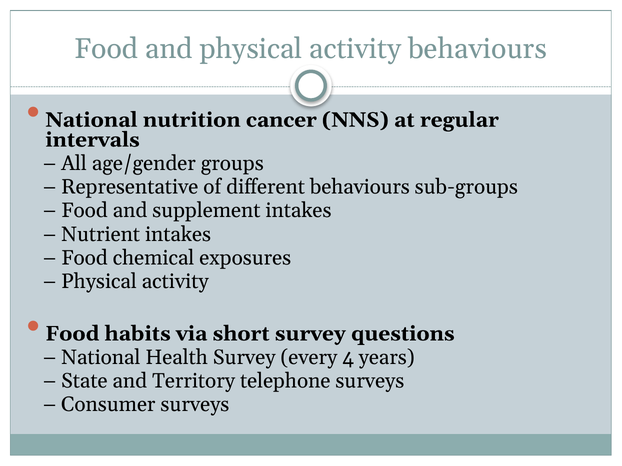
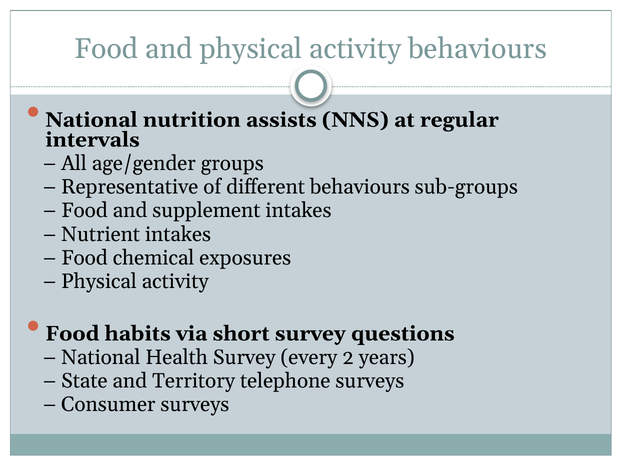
cancer: cancer -> assists
4: 4 -> 2
